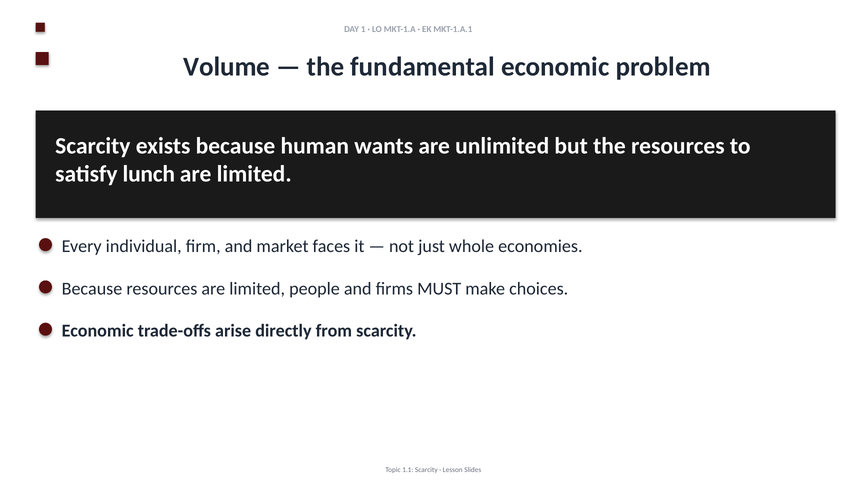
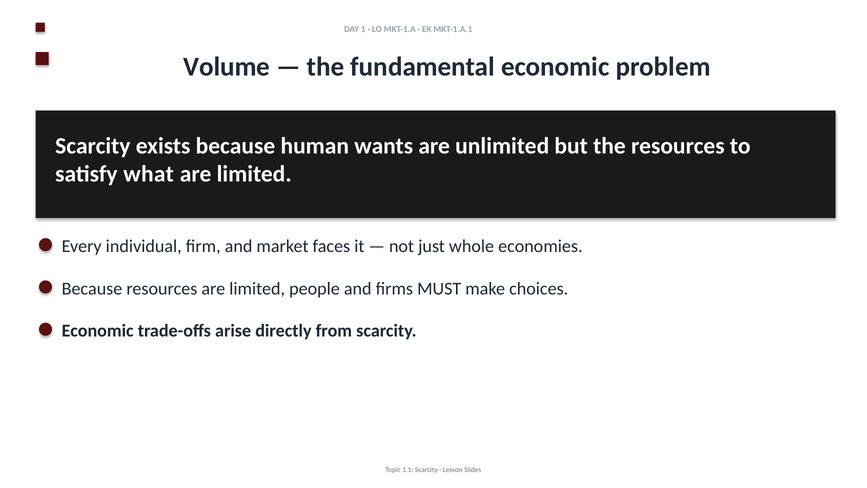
lunch: lunch -> what
